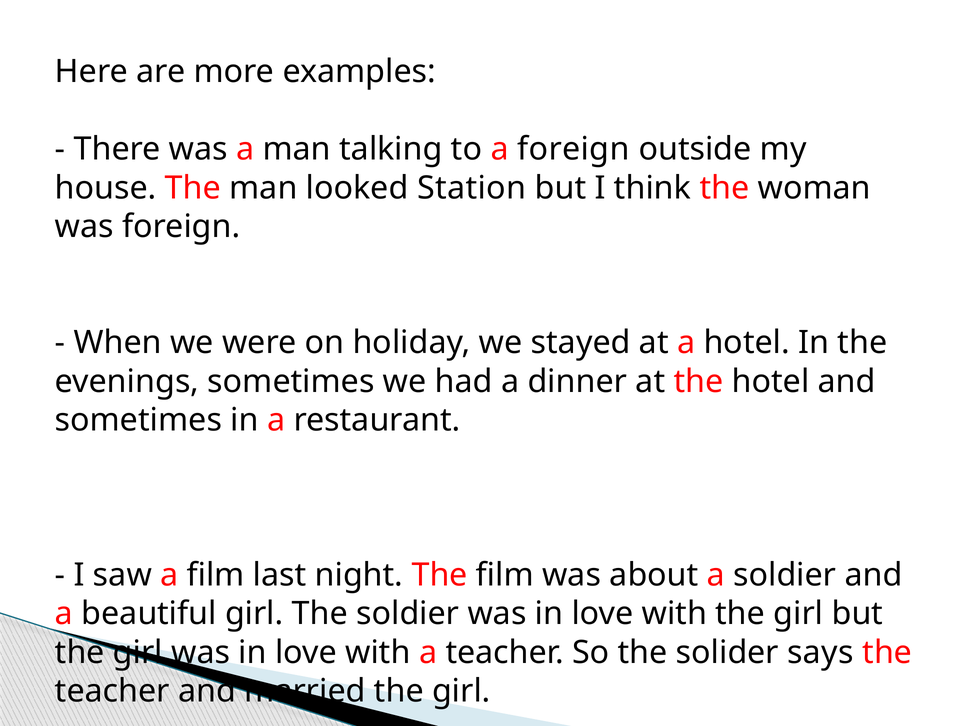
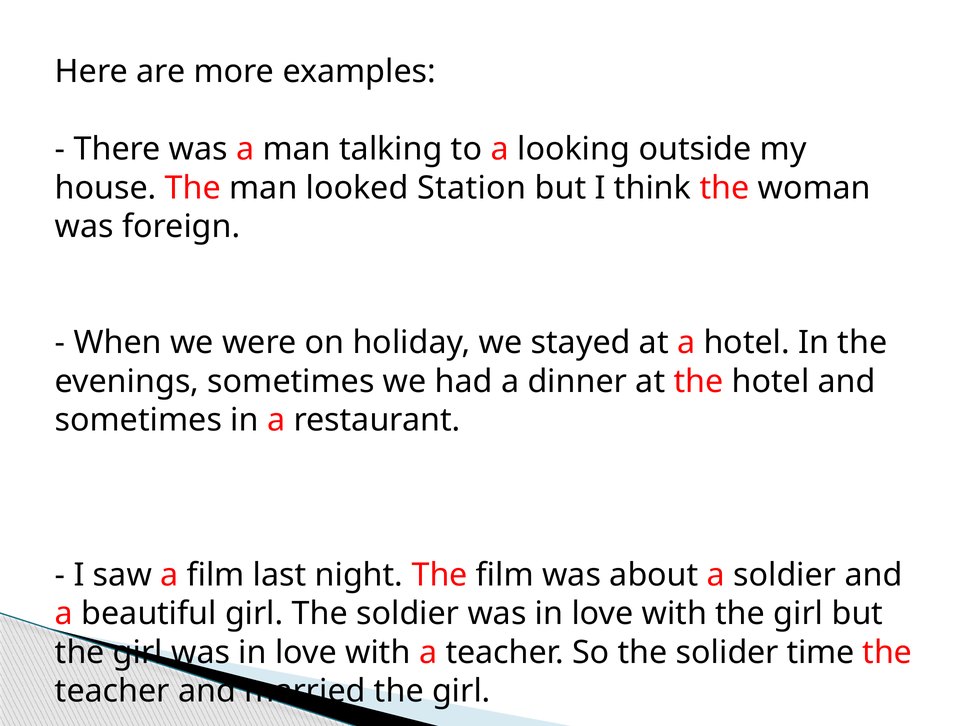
a foreign: foreign -> looking
says: says -> time
